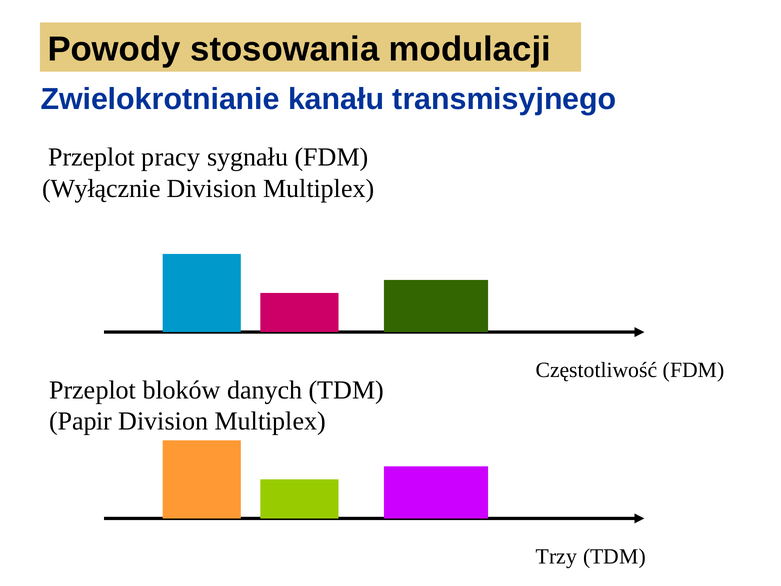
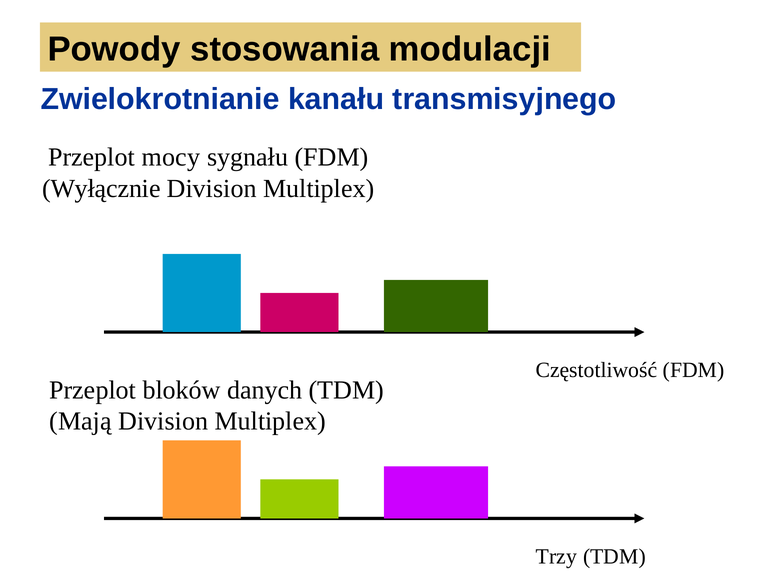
pracy: pracy -> mocy
Papir: Papir -> Mają
